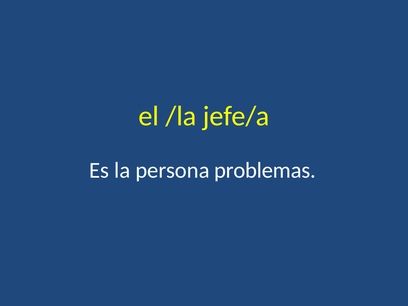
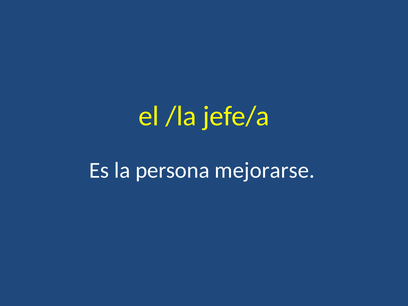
problemas: problemas -> mejorarse
